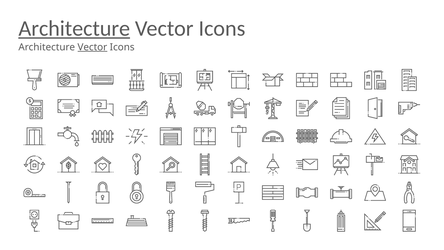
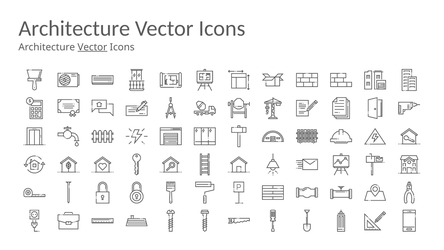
Architecture at (74, 28) underline: present -> none
